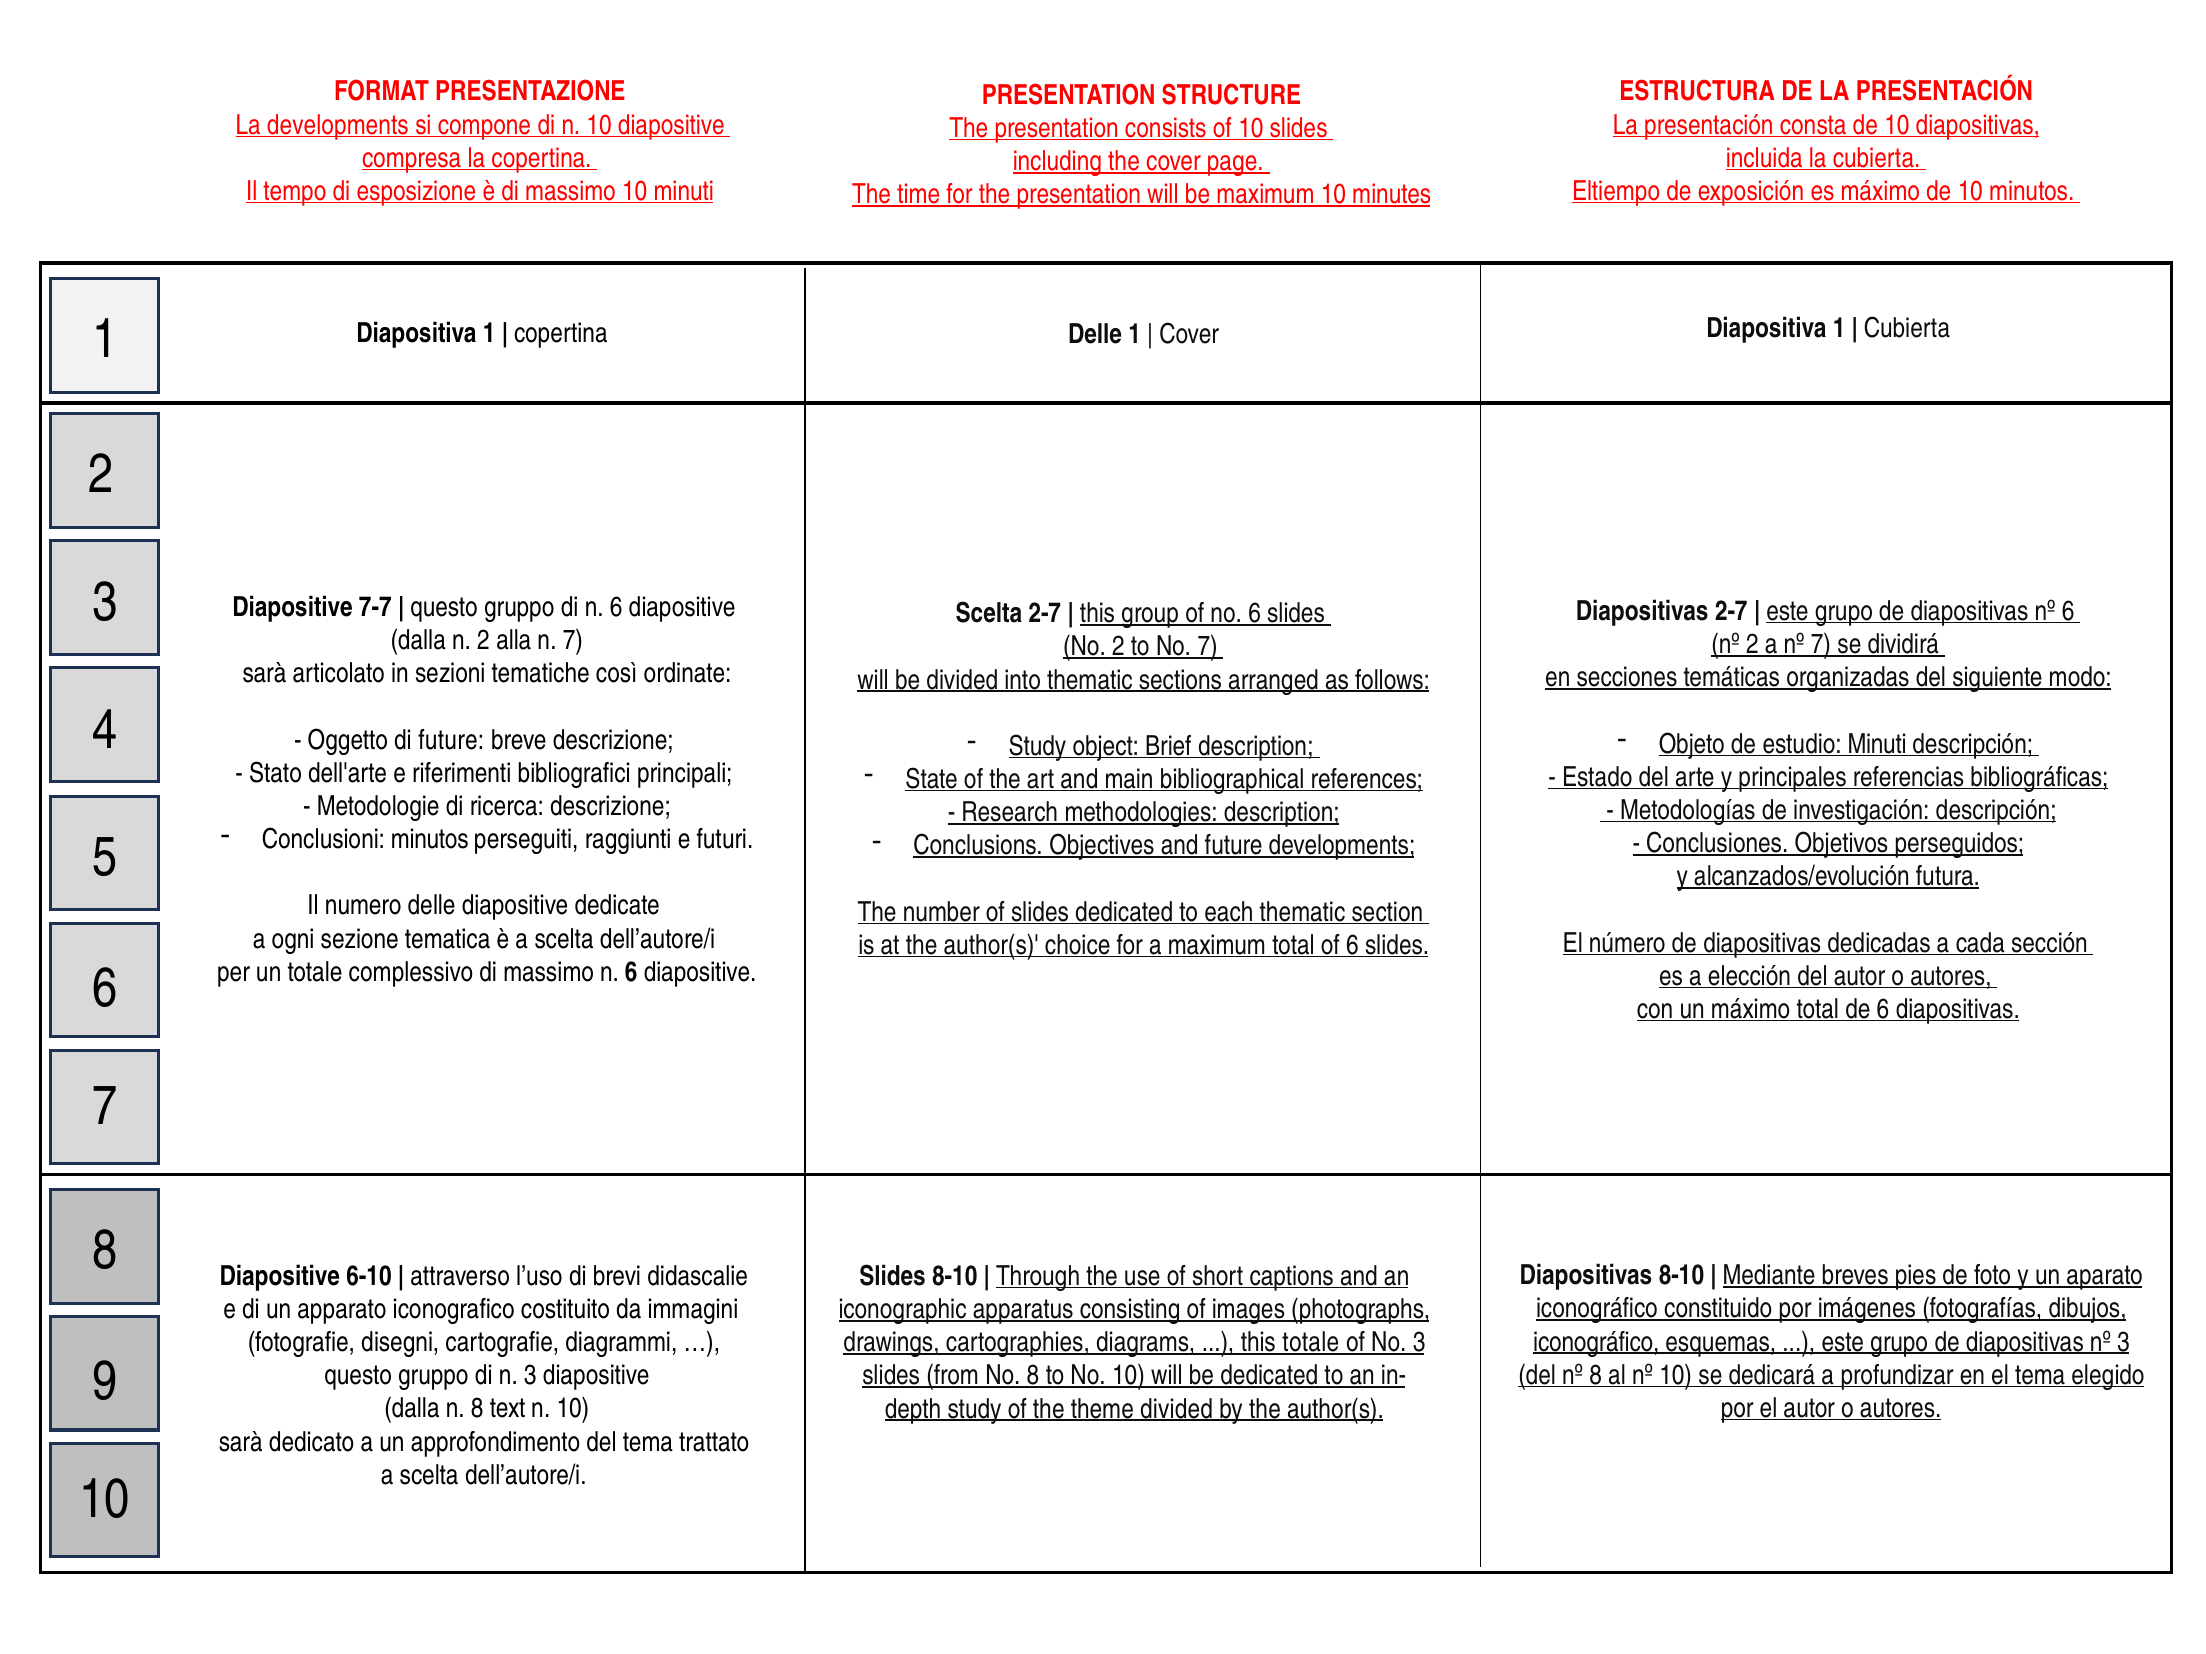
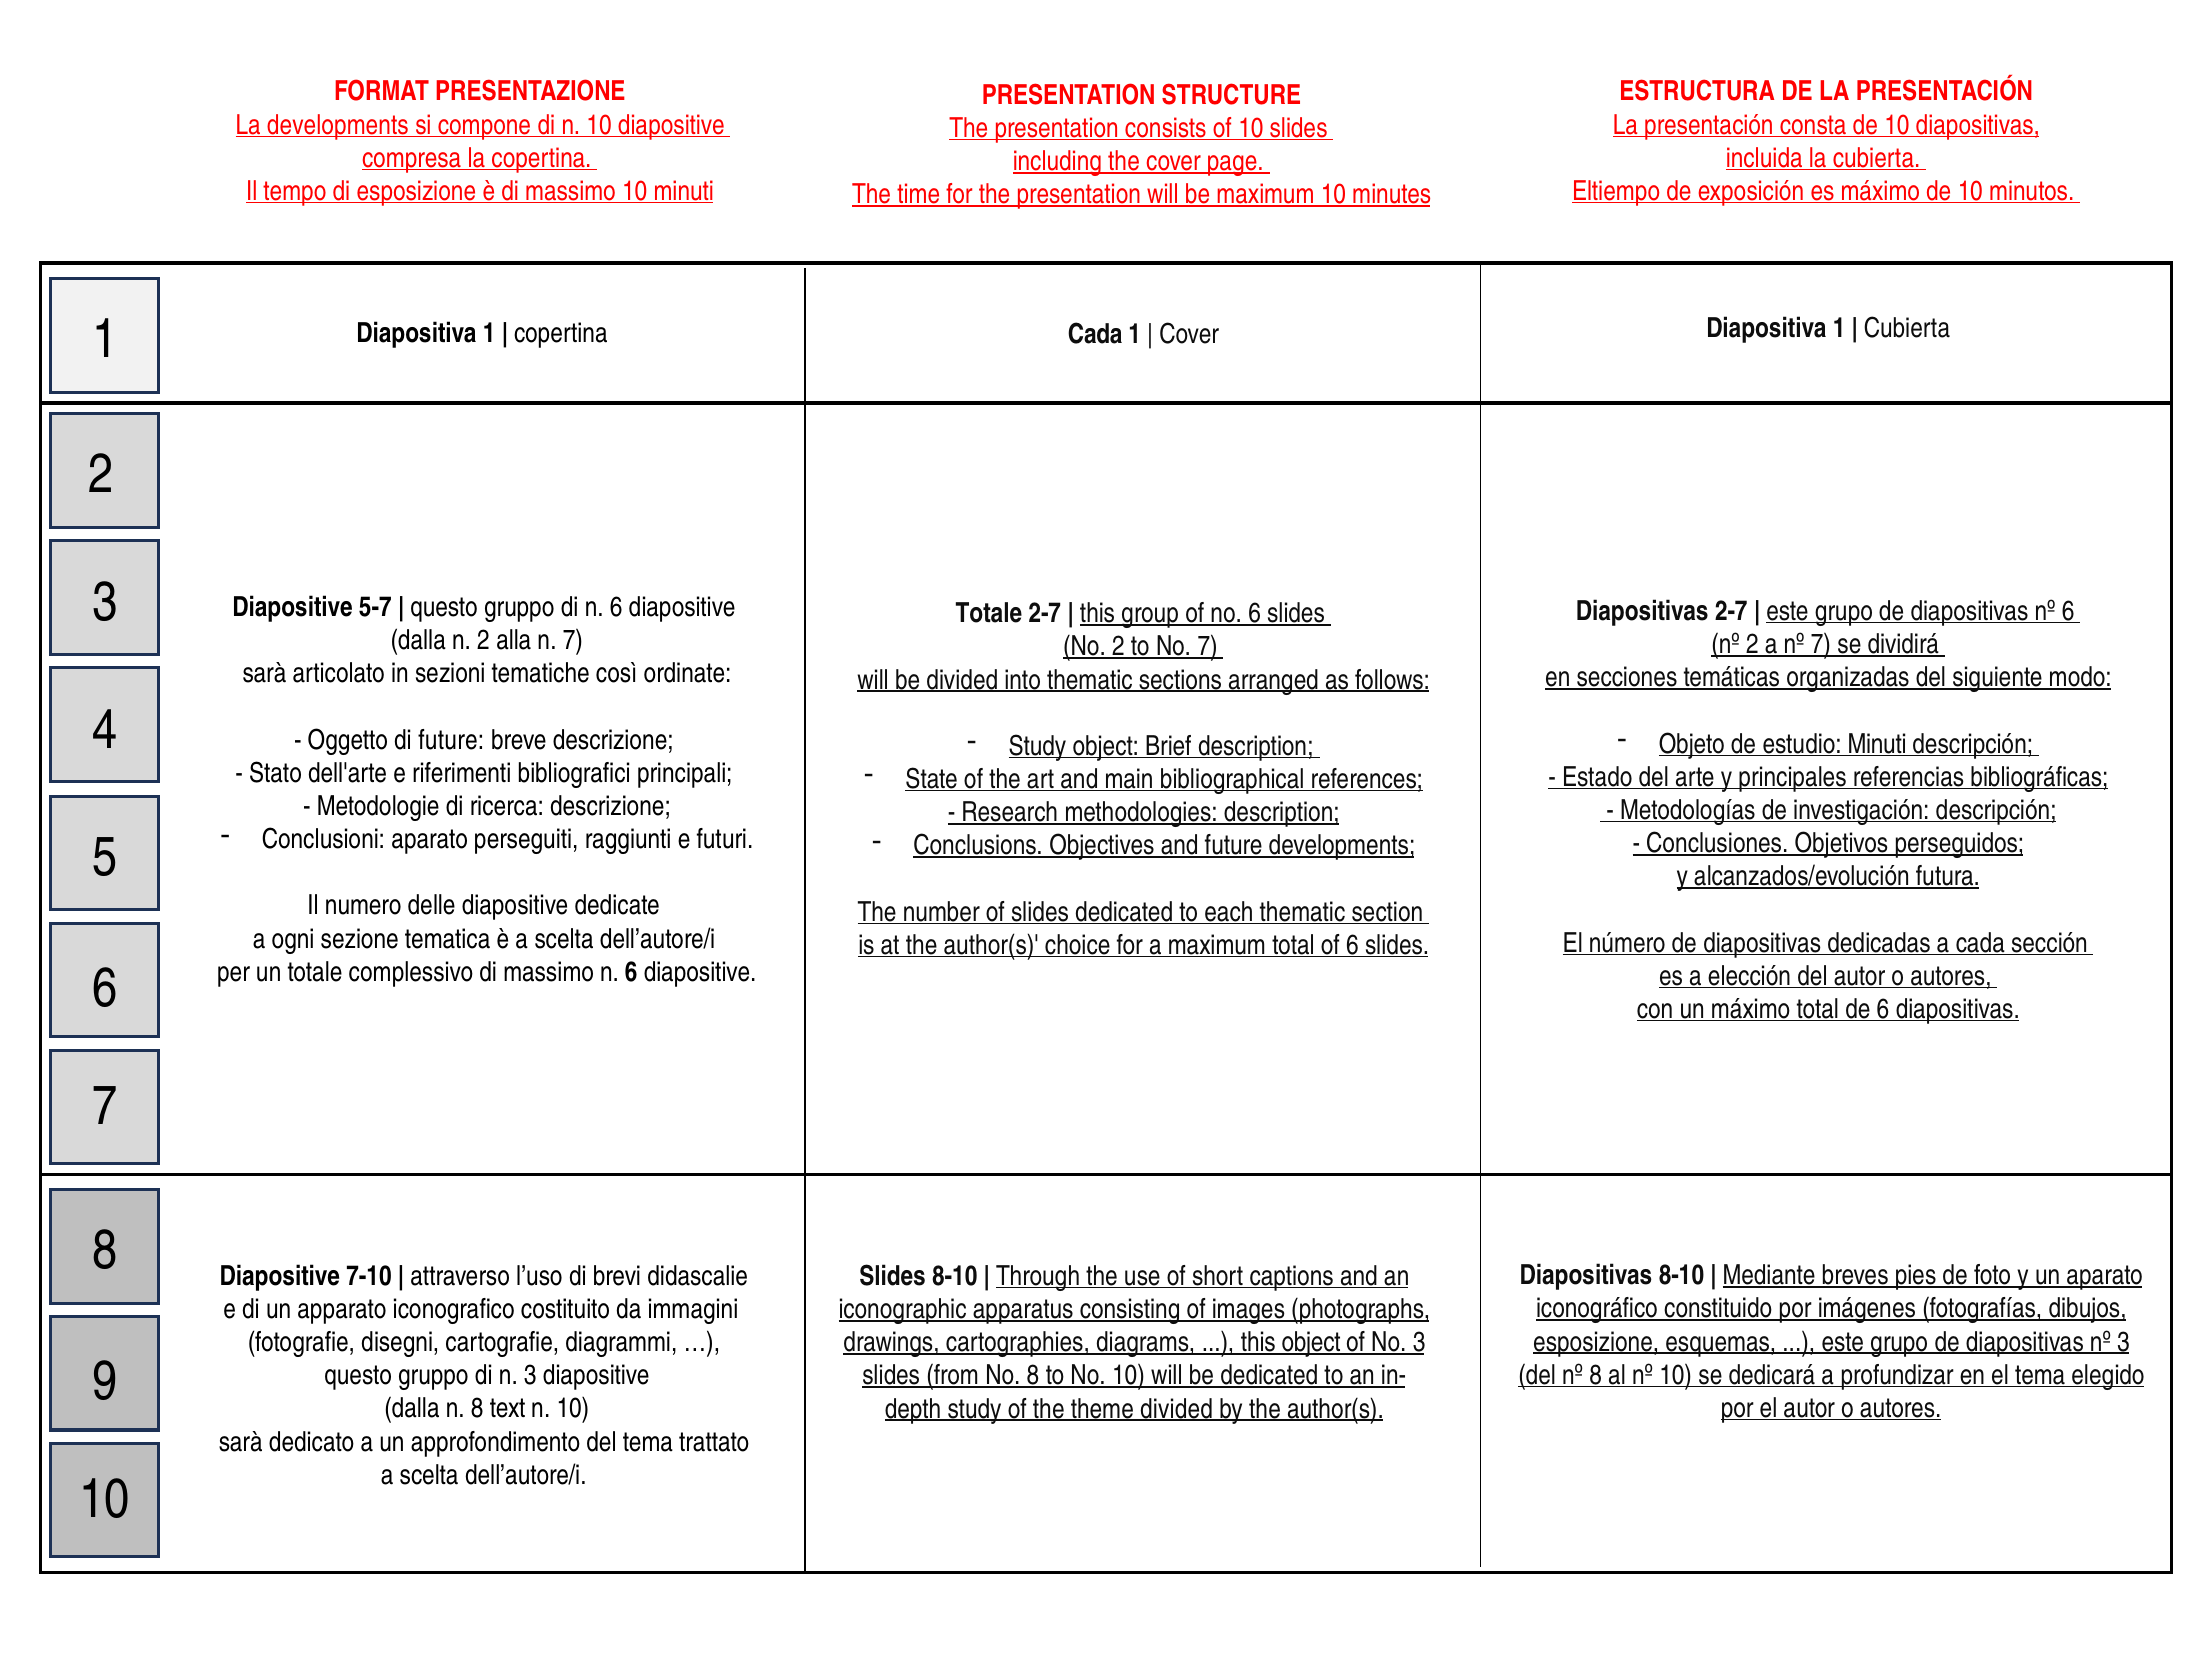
Delle at (1095, 334): Delle -> Cada
7-7: 7-7 -> 5-7
Scelta at (989, 614): Scelta -> Totale
Conclusioni minutos: minutos -> aparato
6-10: 6-10 -> 7-10
iconográfico at (1596, 1342): iconográfico -> esposizione
this totale: totale -> object
